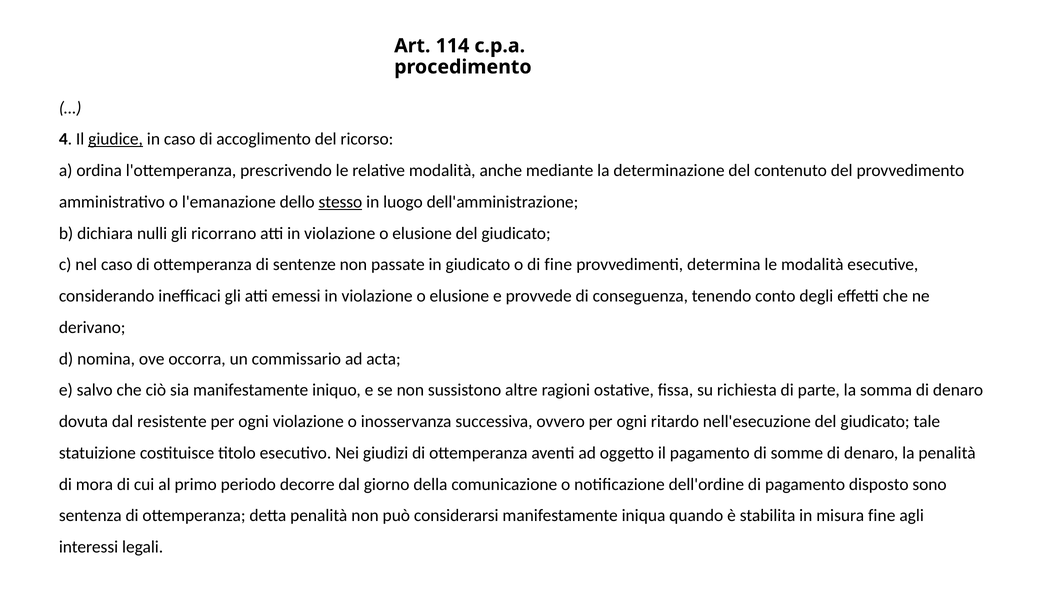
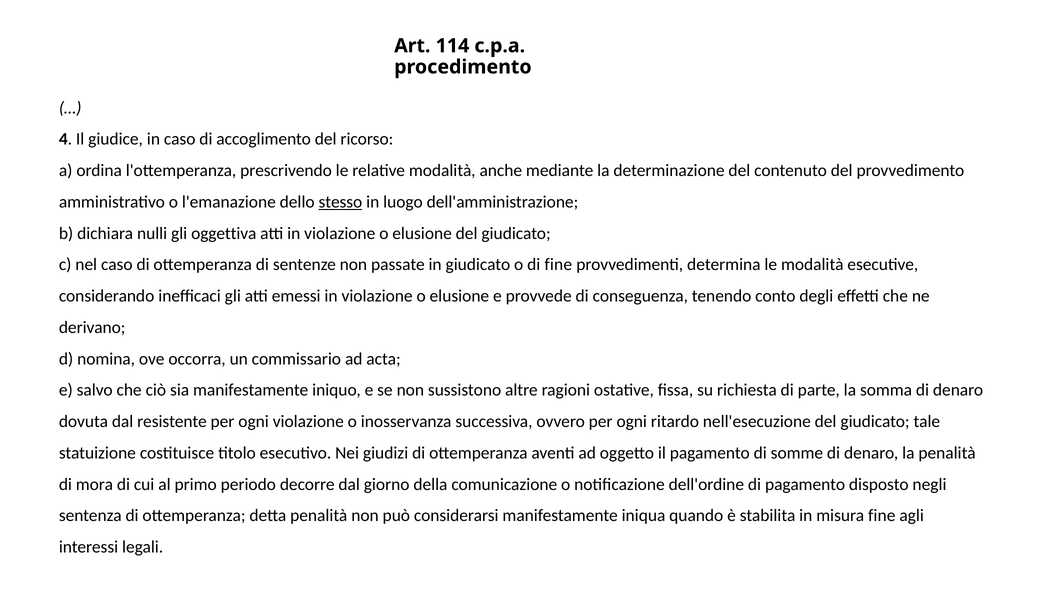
giudice underline: present -> none
ricorrano: ricorrano -> oggettiva
sono: sono -> negli
